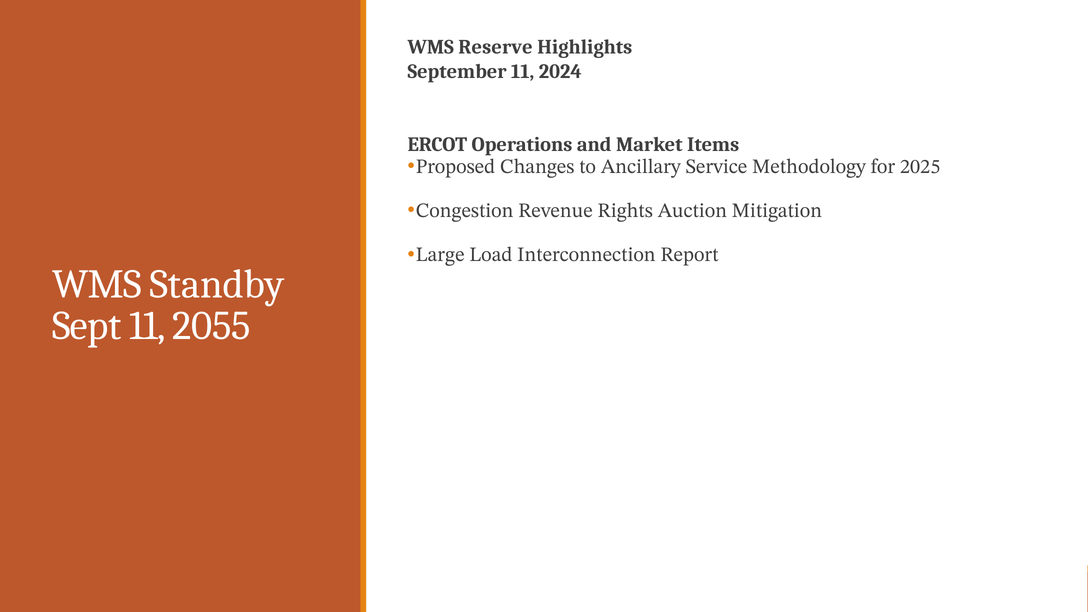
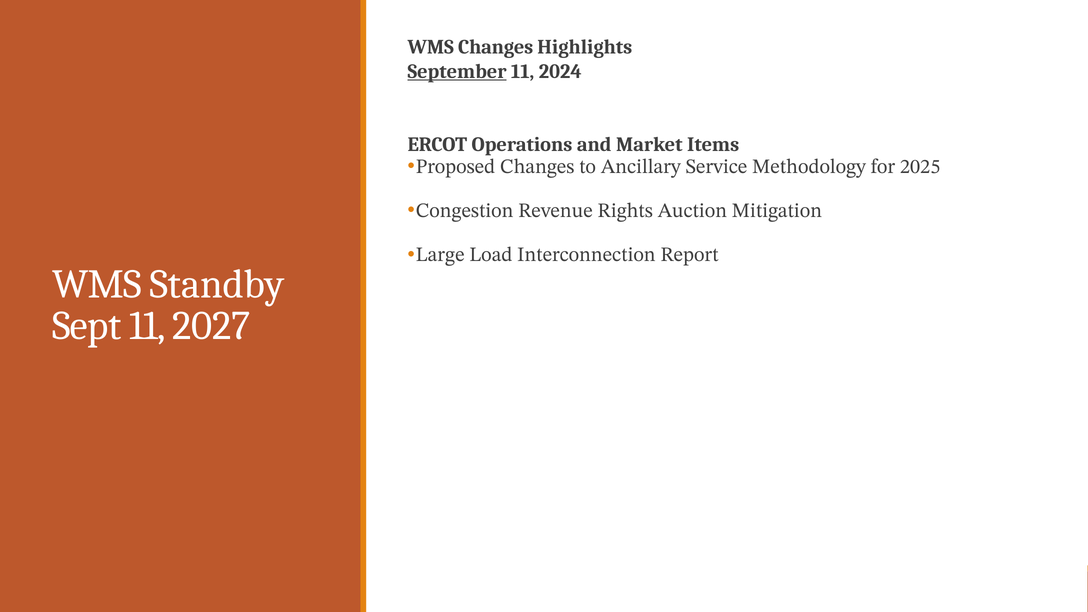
WMS Reserve: Reserve -> Changes
September underline: none -> present
2055: 2055 -> 2027
